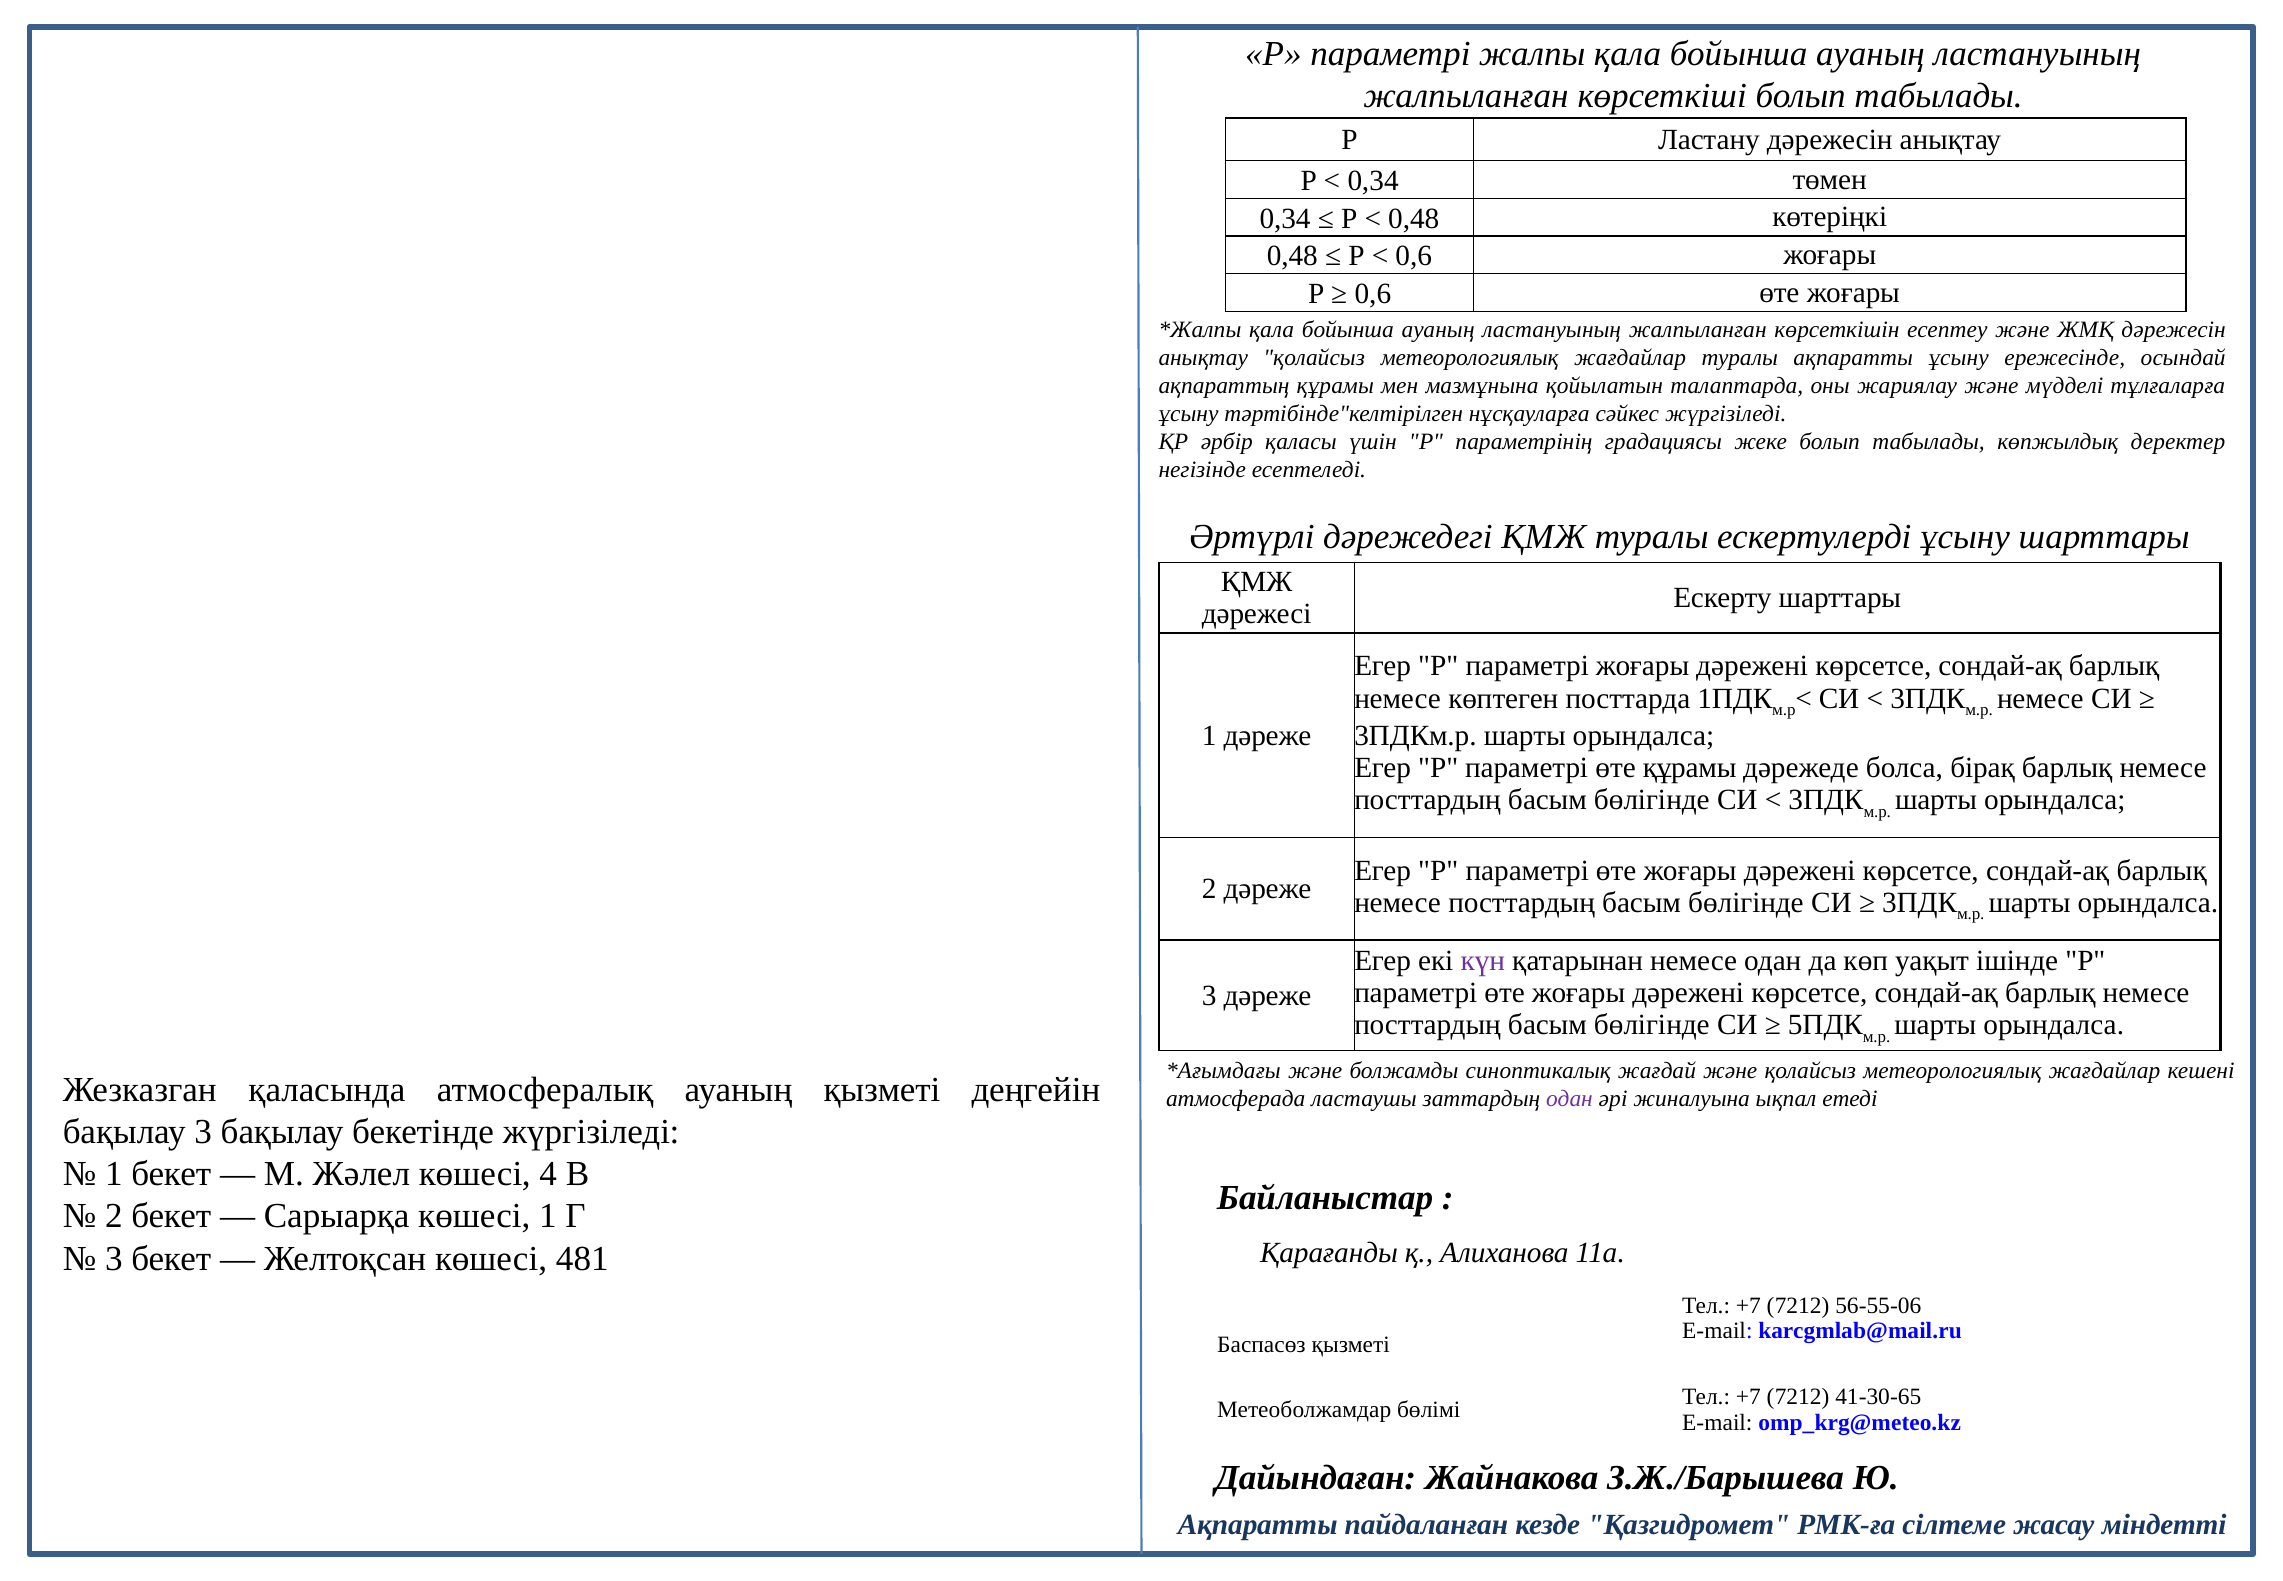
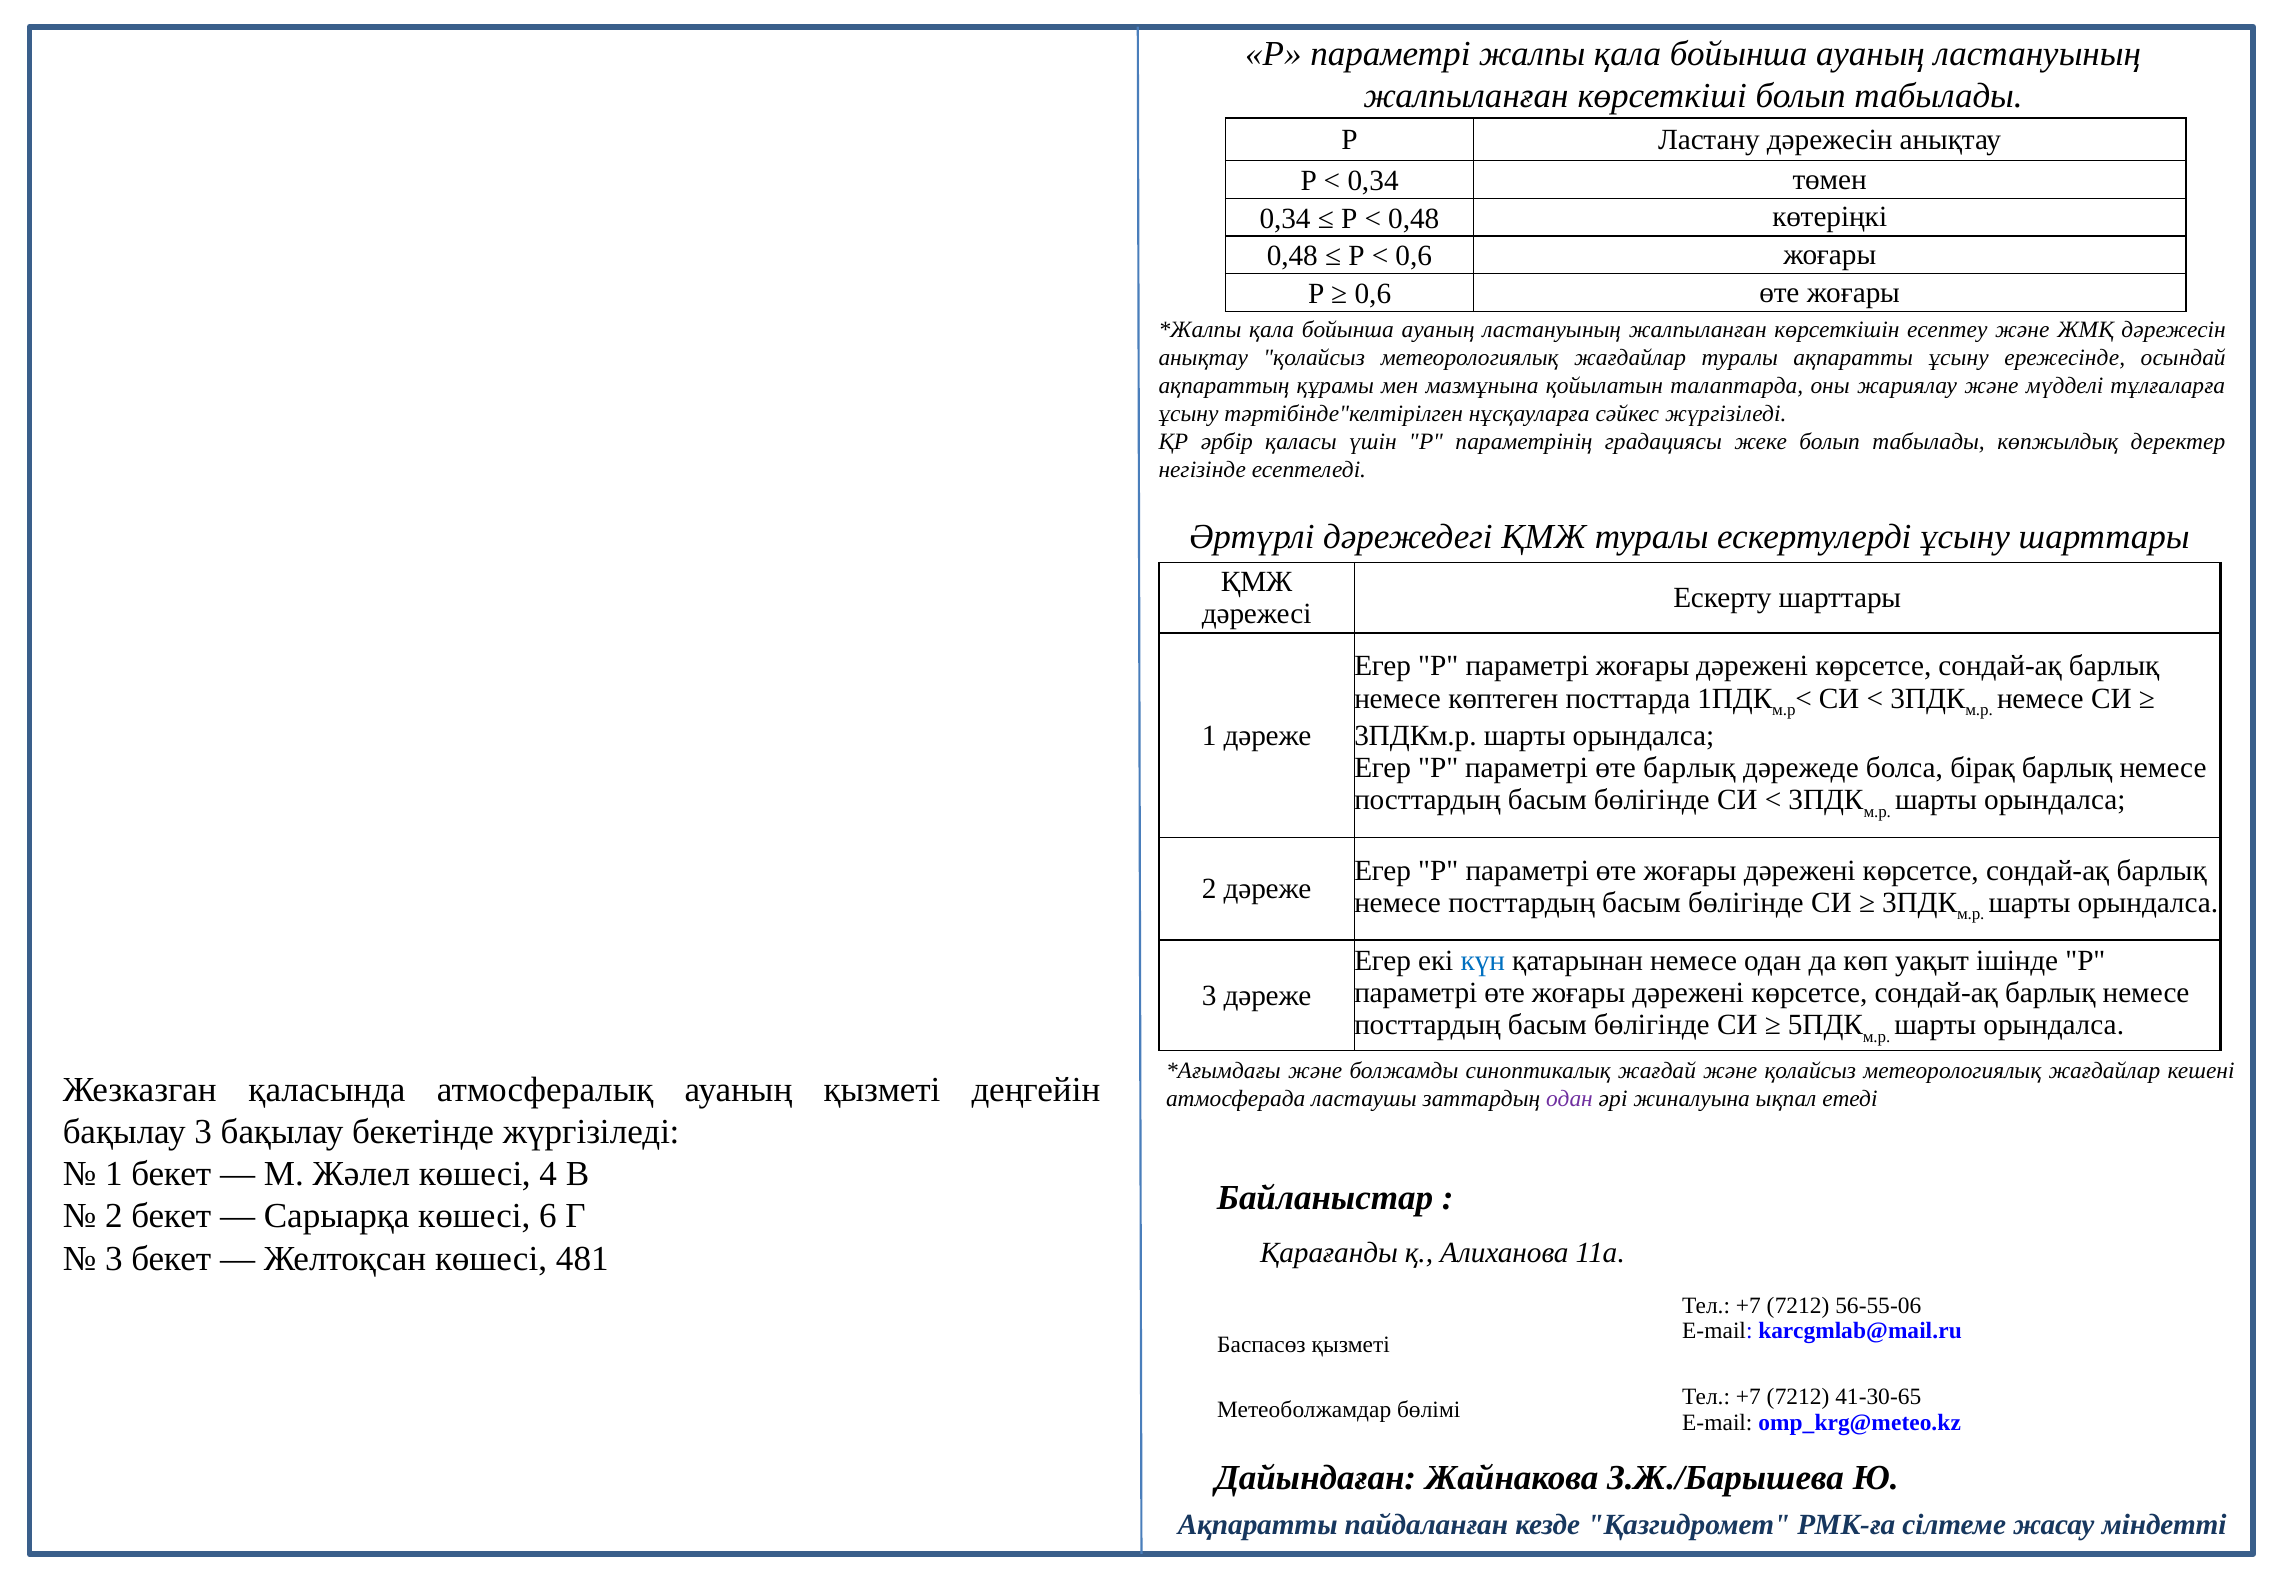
өте құрамы: құрамы -> барлық
күн colour: purple -> blue
көшесі 1: 1 -> 6
